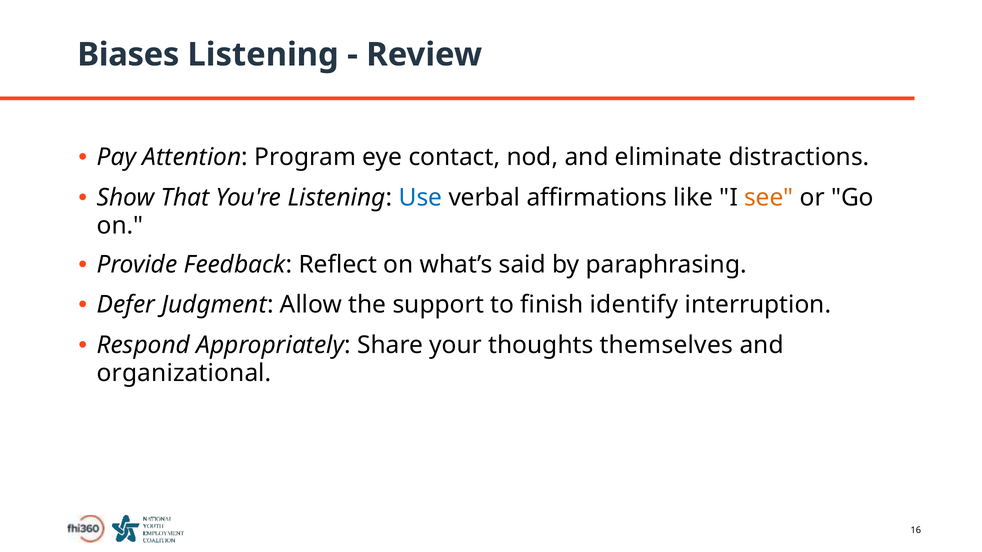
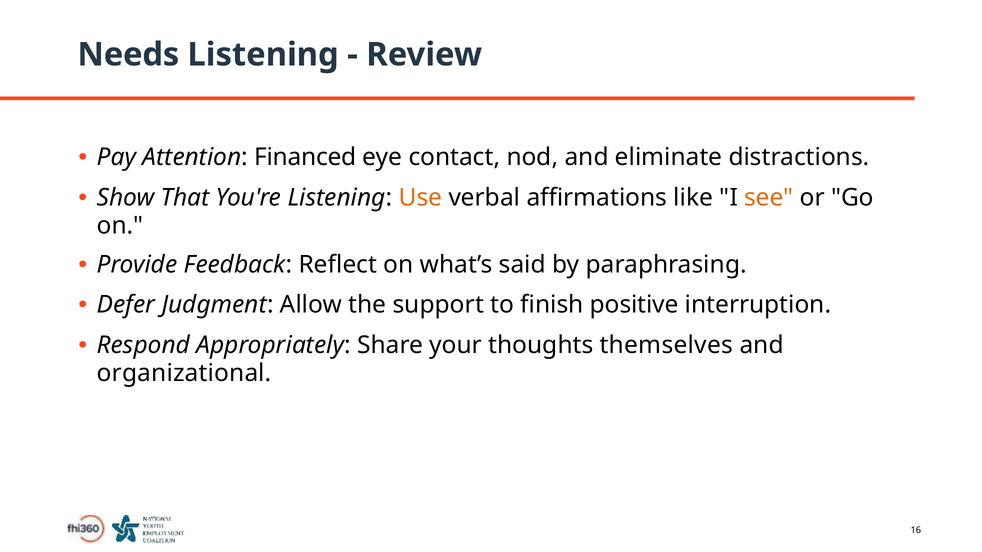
Biases: Biases -> Needs
Program: Program -> Financed
Use colour: blue -> orange
identify: identify -> positive
